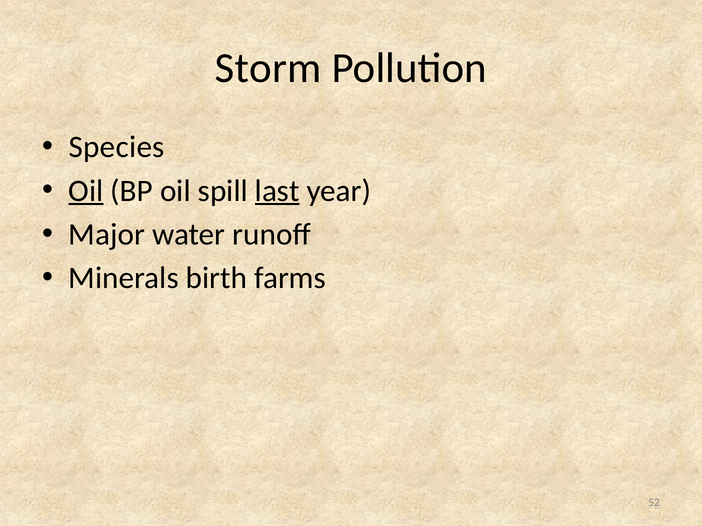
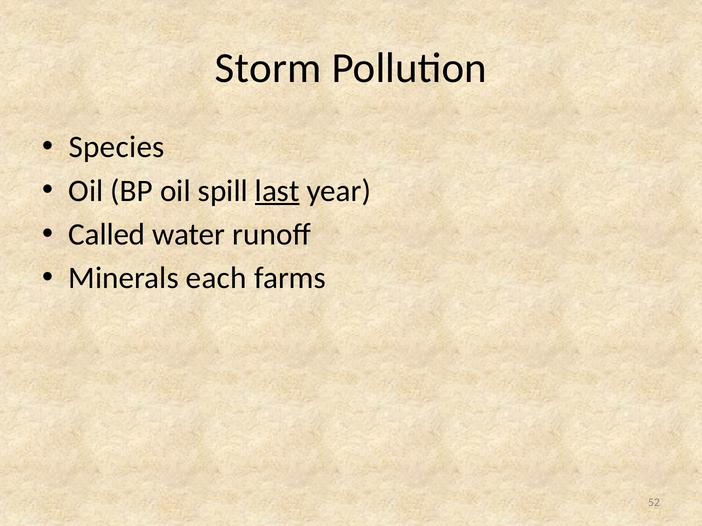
Oil at (86, 191) underline: present -> none
Major: Major -> Called
birth: birth -> each
